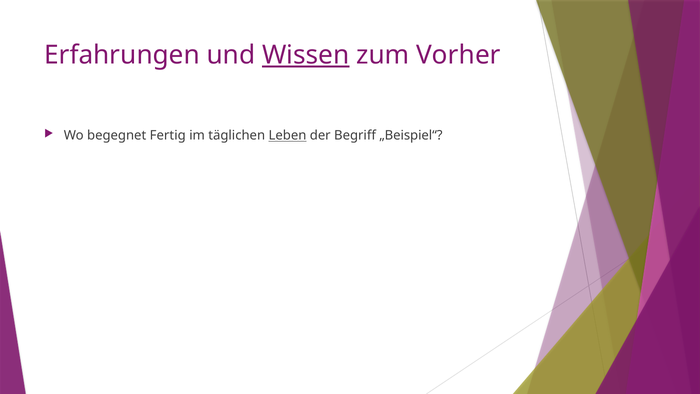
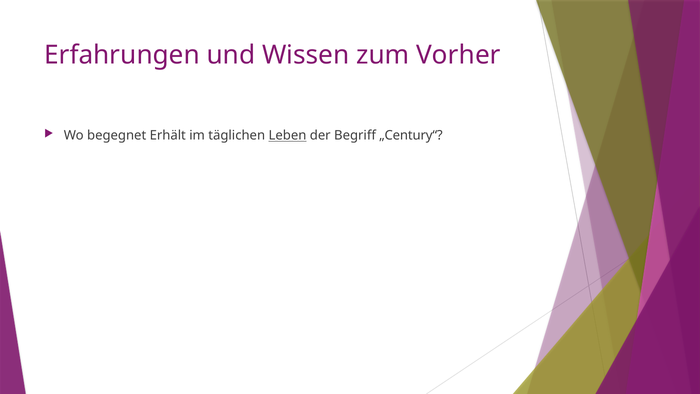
Wissen underline: present -> none
Fertig: Fertig -> Erhält
„Beispiel“: „Beispiel“ -> „Century“
